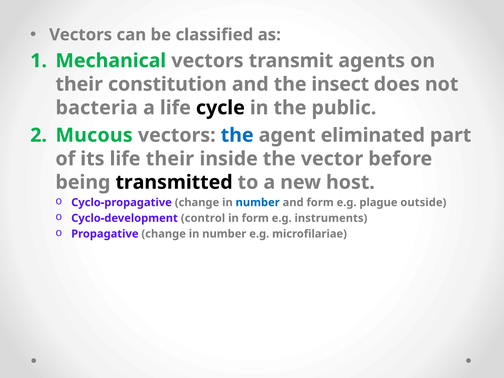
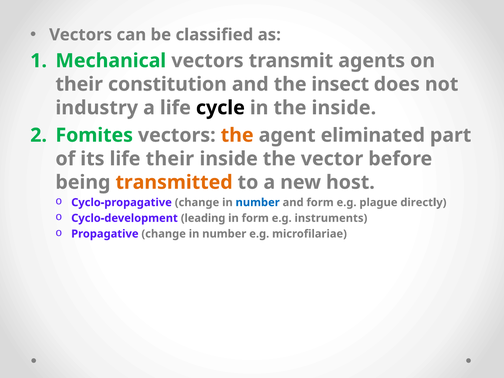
bacteria: bacteria -> industry
the public: public -> inside
Mucous: Mucous -> Fomites
the at (237, 135) colour: blue -> orange
transmitted colour: black -> orange
outside: outside -> directly
control: control -> leading
